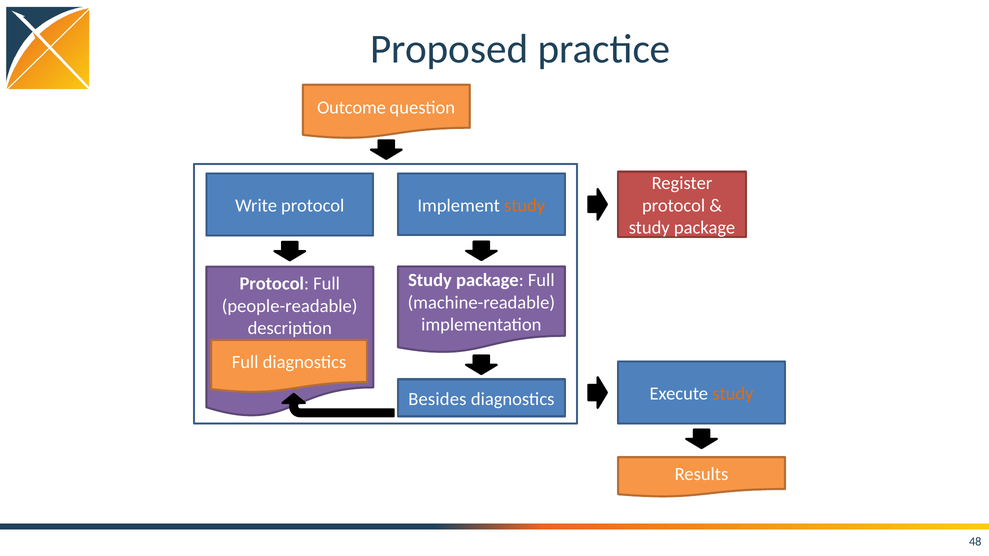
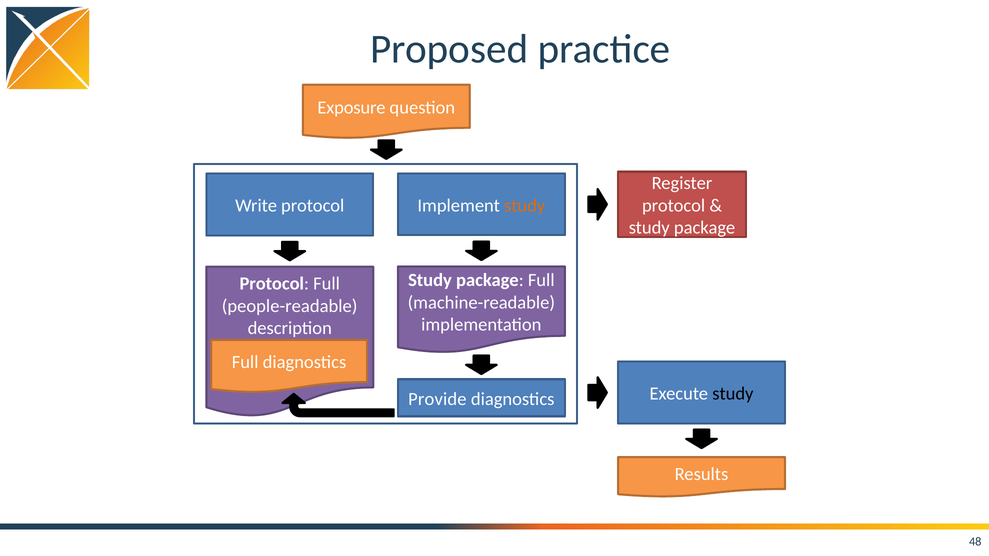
Outcome: Outcome -> Exposure
study at (733, 394) colour: orange -> black
Besides: Besides -> Provide
